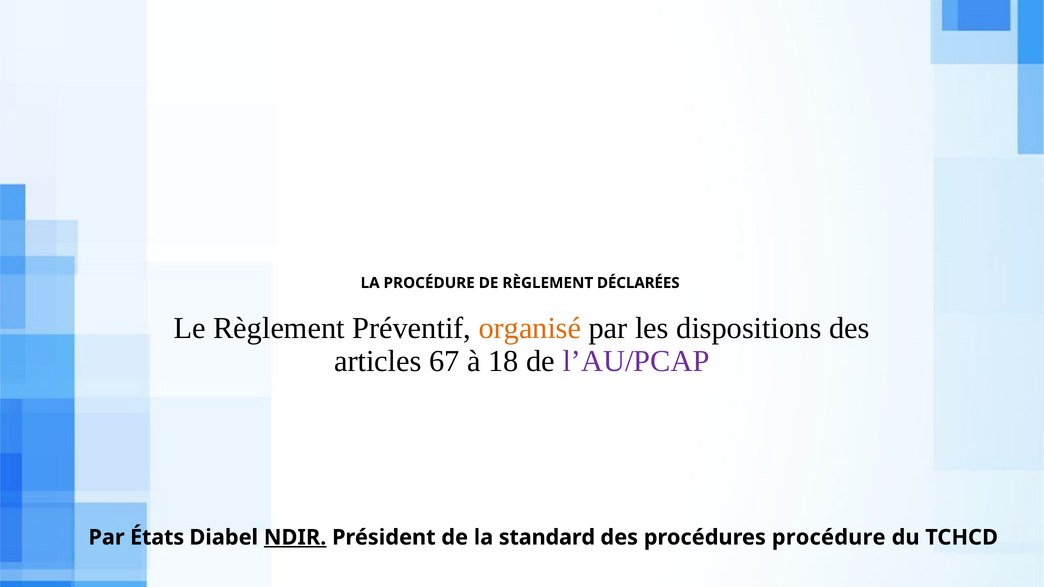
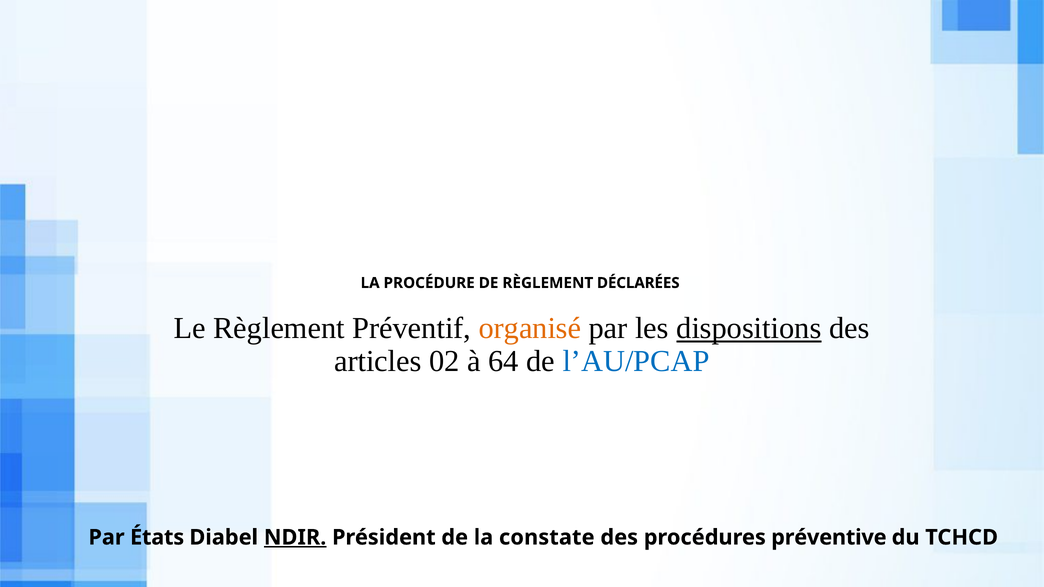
dispositions underline: none -> present
67: 67 -> 02
18: 18 -> 64
l’AU/PCAP colour: purple -> blue
standard: standard -> constate
procédures procédure: procédure -> préventive
